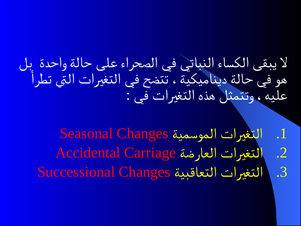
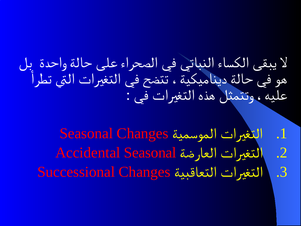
Accidental Carriage: Carriage -> Seasonal
